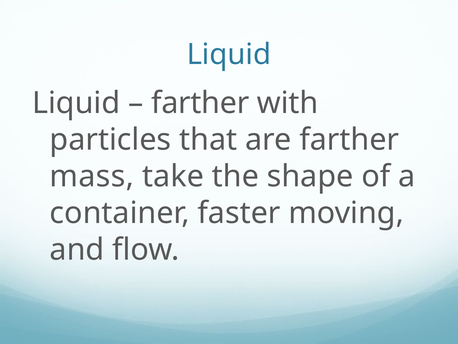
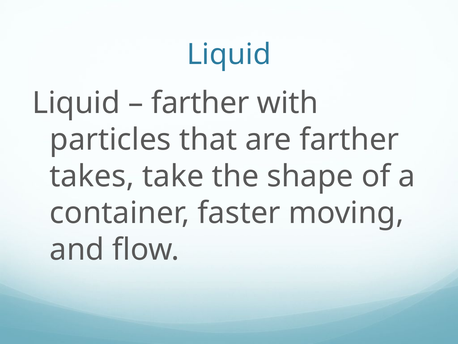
mass: mass -> takes
